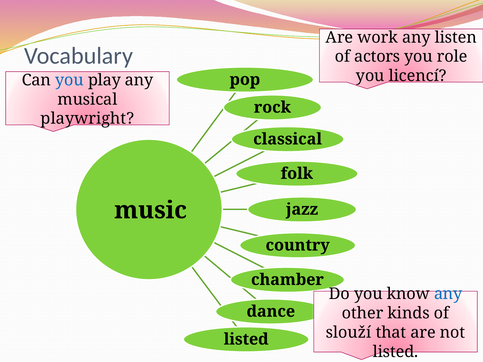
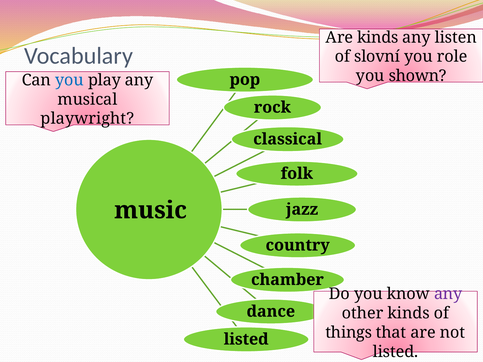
Are work: work -> kinds
actors: actors -> slovní
licencí: licencí -> shown
any at (448, 294) colour: blue -> purple
slouží: slouží -> things
